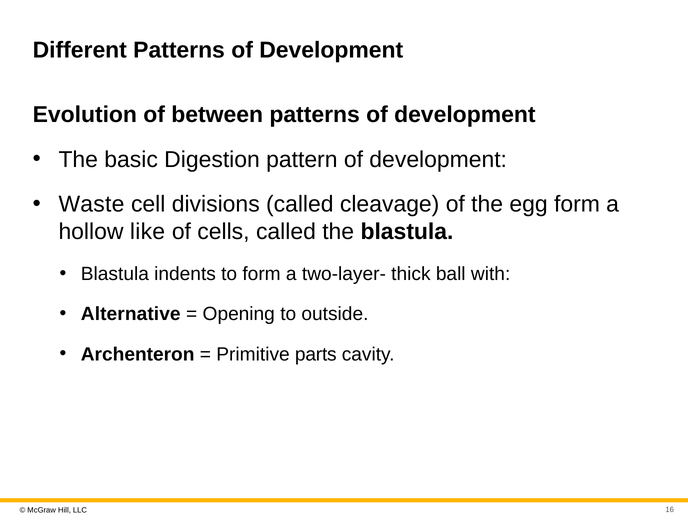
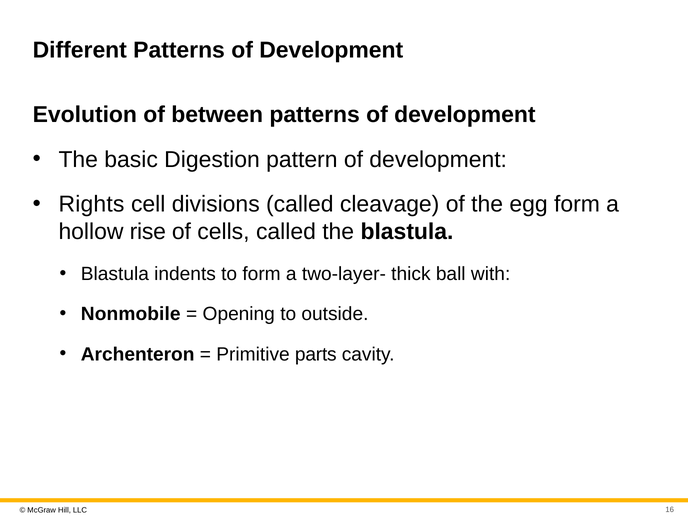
Waste: Waste -> Rights
like: like -> rise
Alternative: Alternative -> Nonmobile
